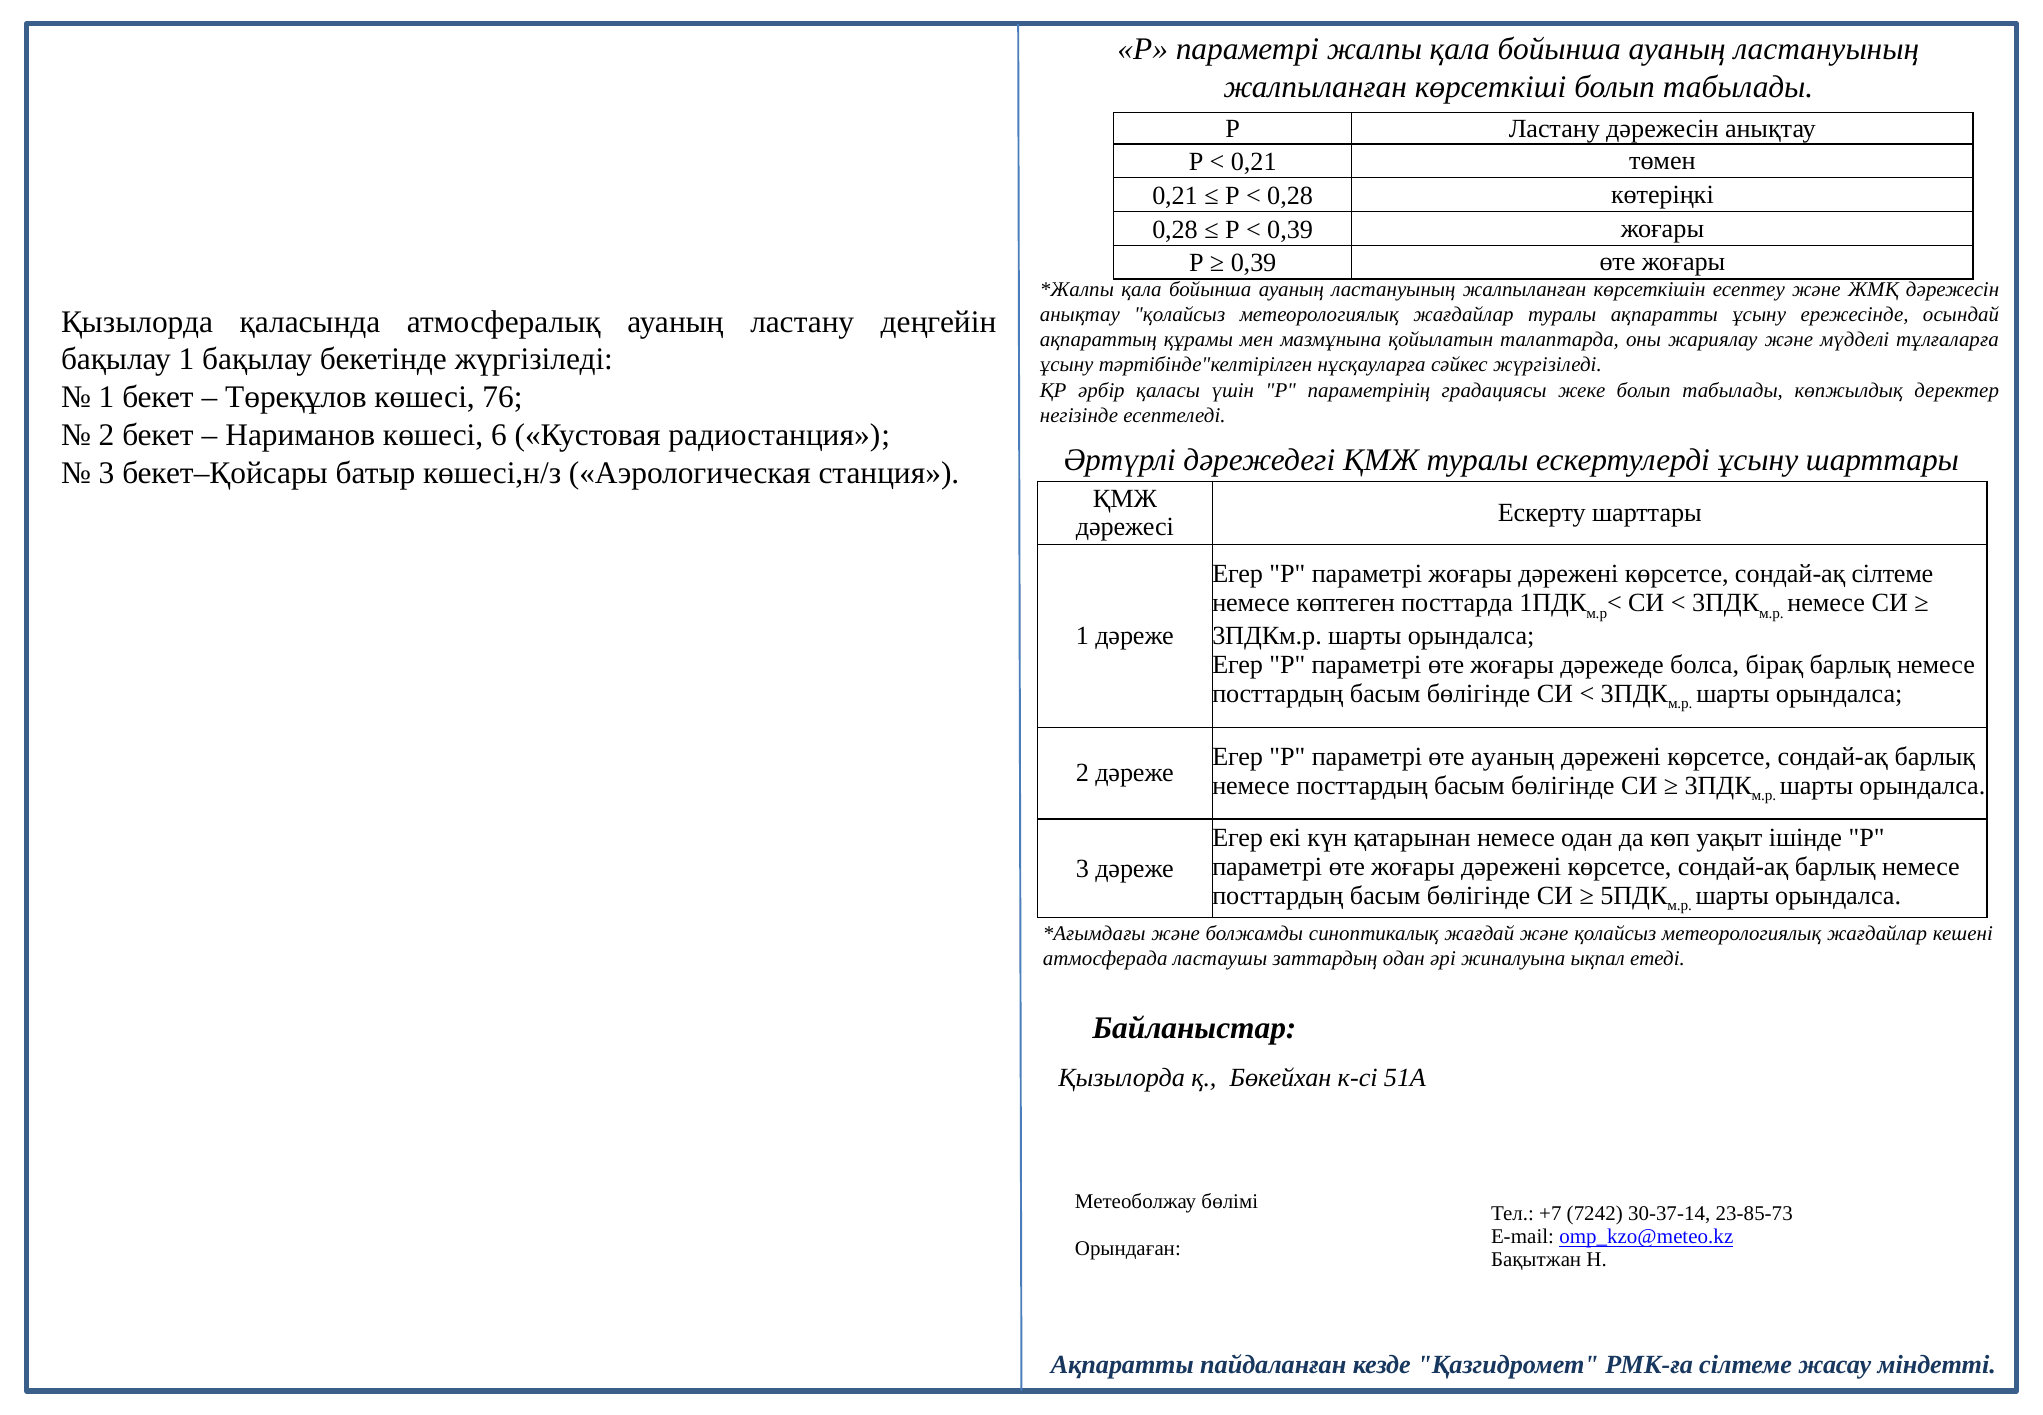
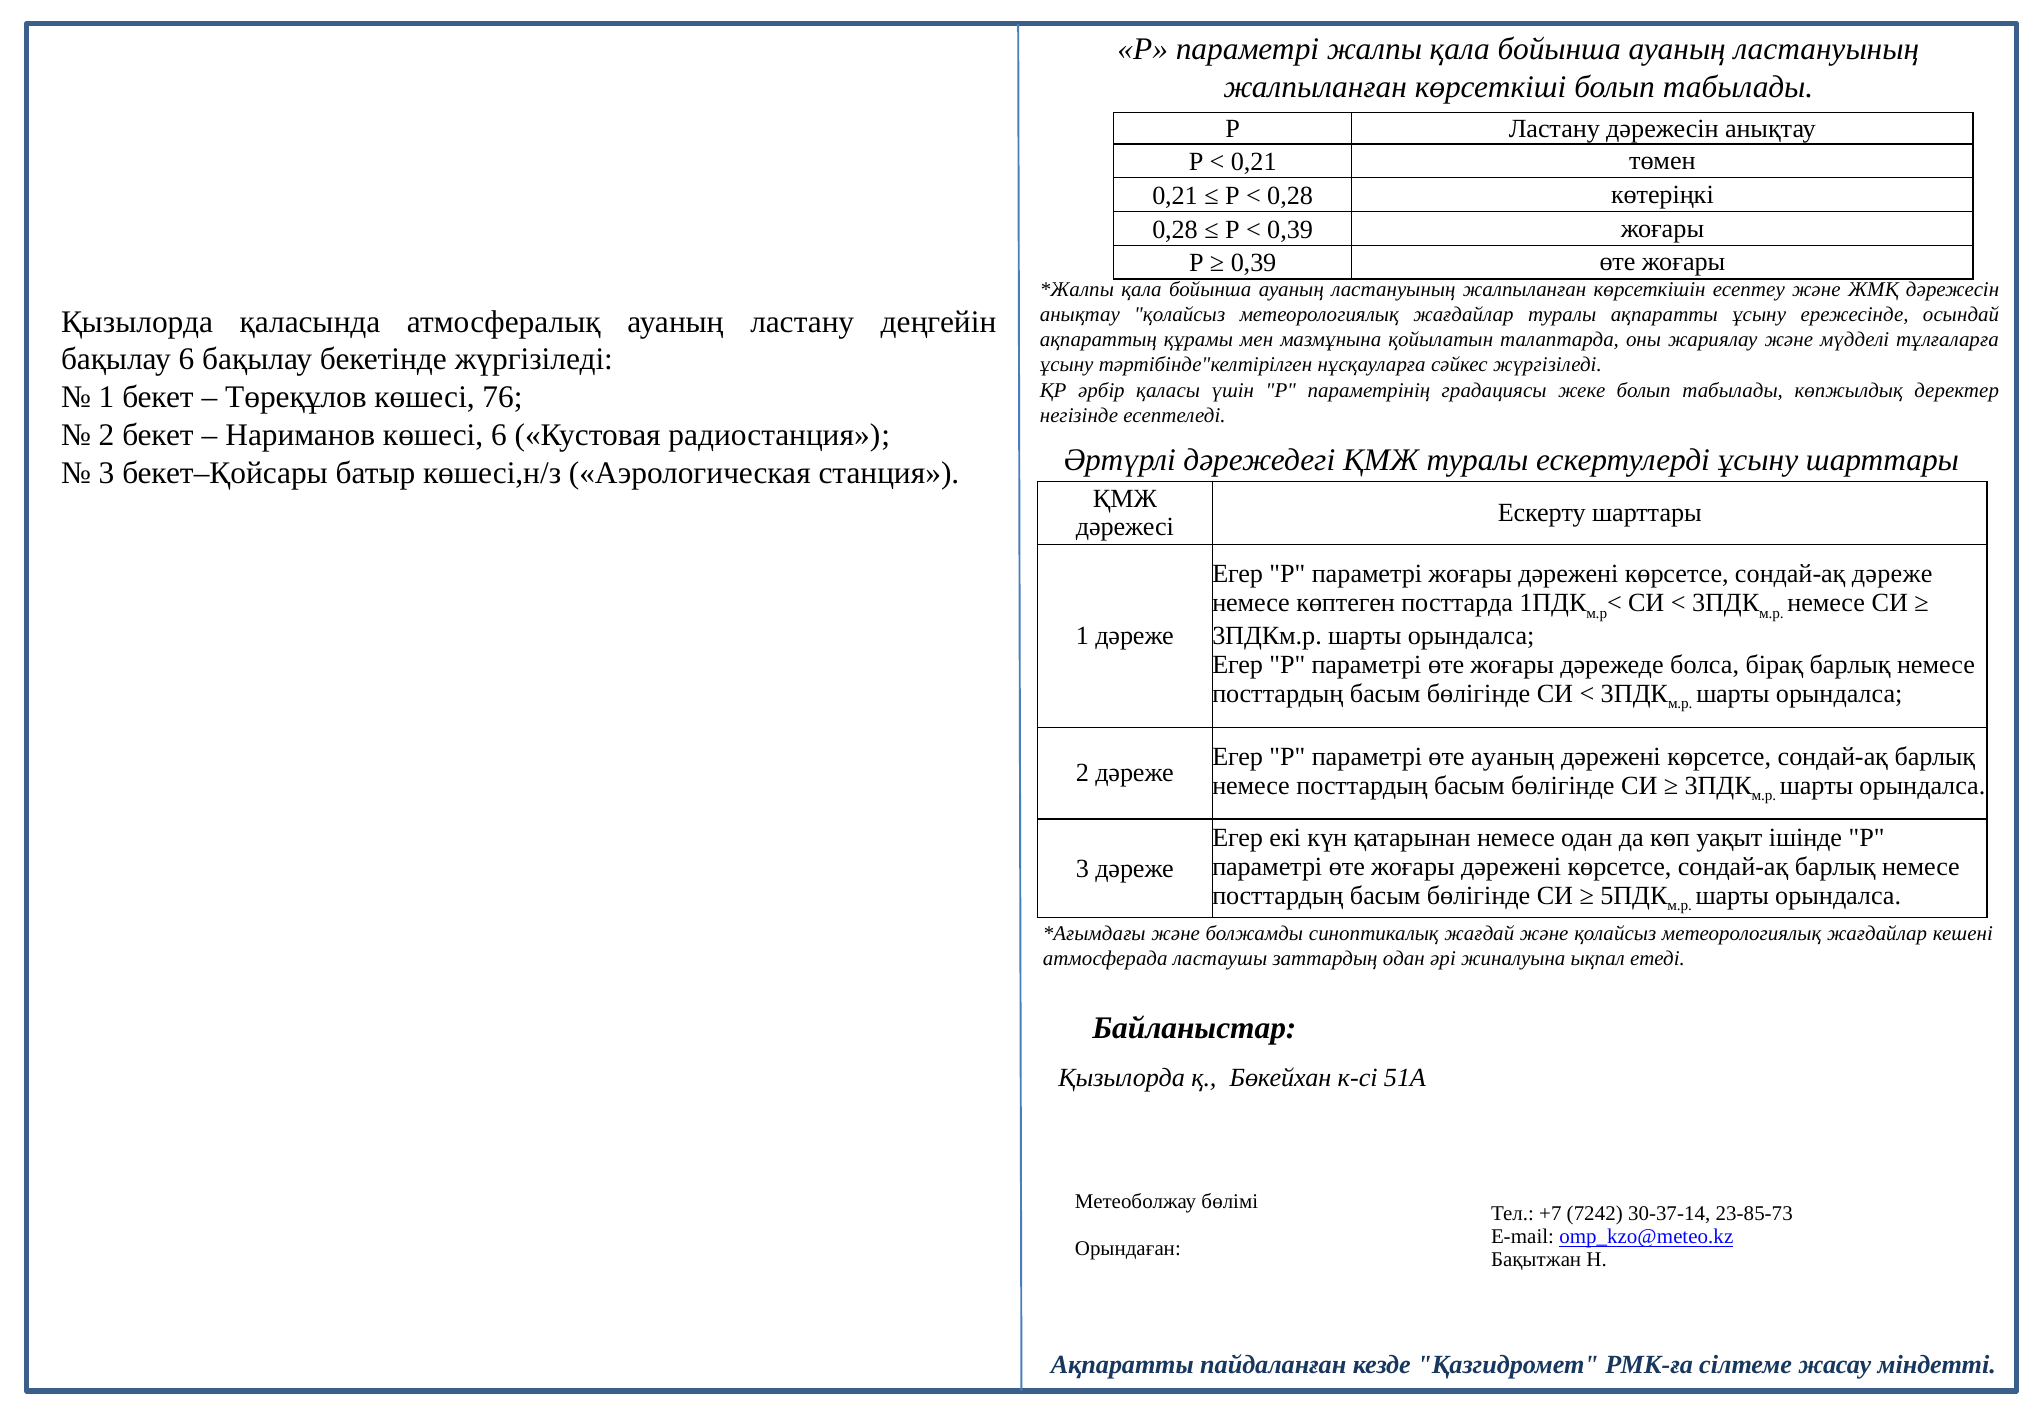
бақылау 1: 1 -> 6
сондай-ақ сілтеме: сілтеме -> дәреже
